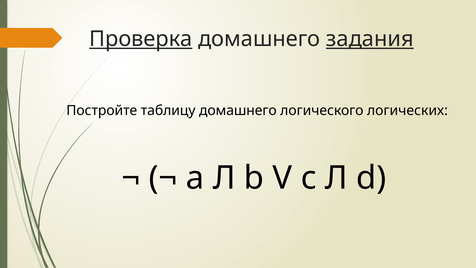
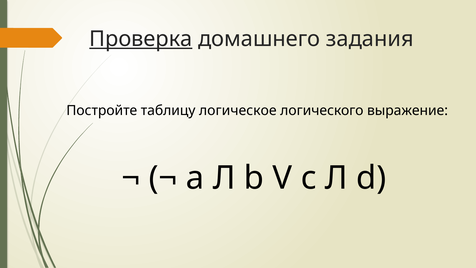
задания underline: present -> none
таблицу домашнего: домашнего -> логическое
логических: логических -> выражение
